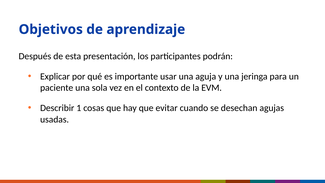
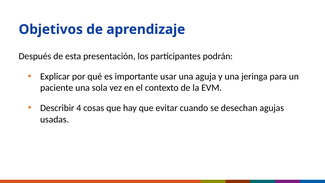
1: 1 -> 4
